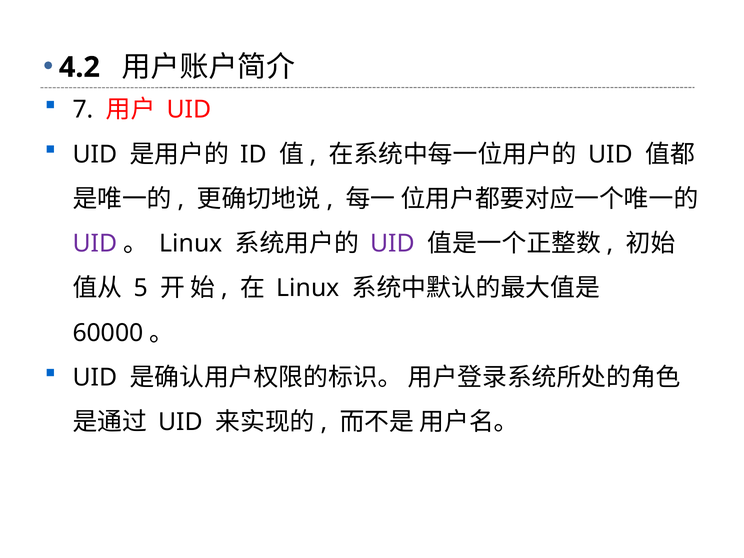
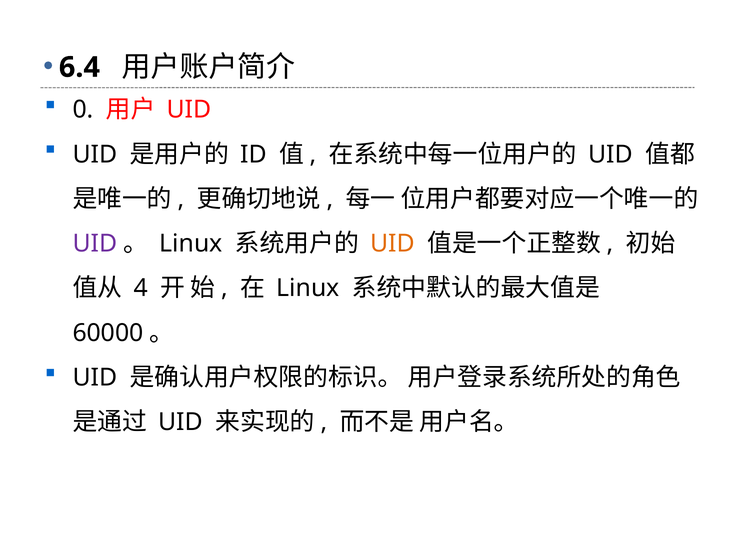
4.2: 4.2 -> 6.4
7: 7 -> 0
UID at (393, 244) colour: purple -> orange
5: 5 -> 4
